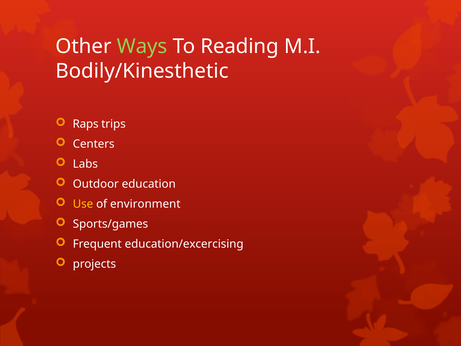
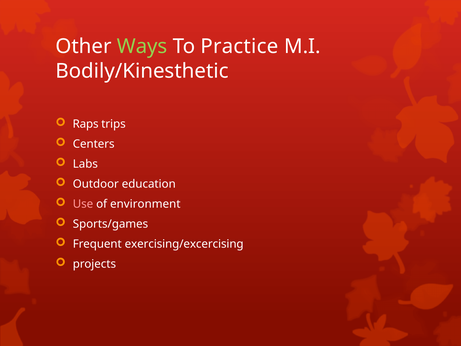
Reading: Reading -> Practice
Use colour: yellow -> pink
education/excercising: education/excercising -> exercising/excercising
